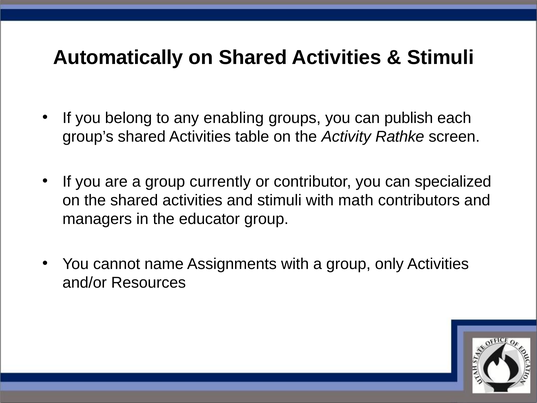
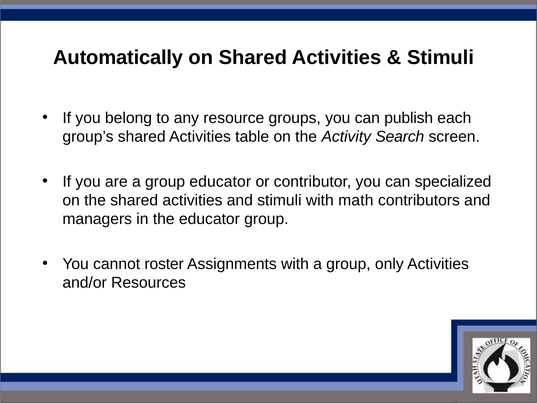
enabling: enabling -> resource
Rathke: Rathke -> Search
group currently: currently -> educator
name: name -> roster
